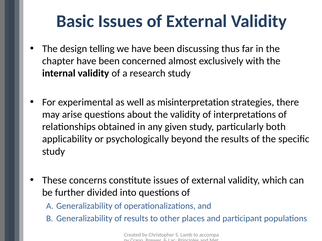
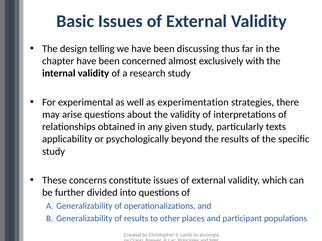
misinterpretation: misinterpretation -> experimentation
both: both -> texts
